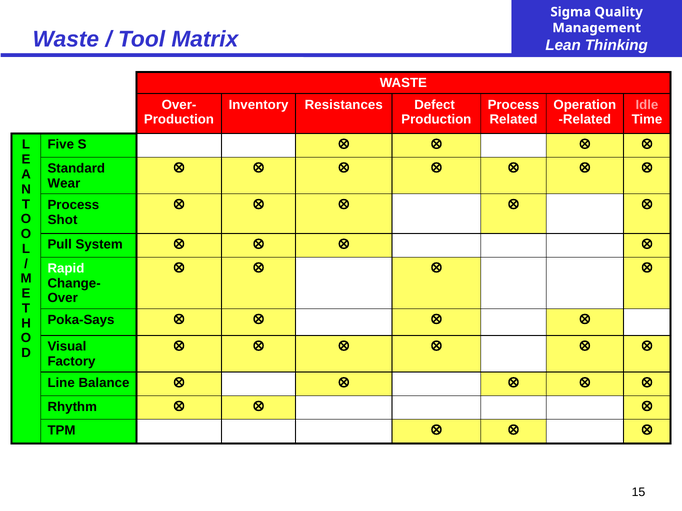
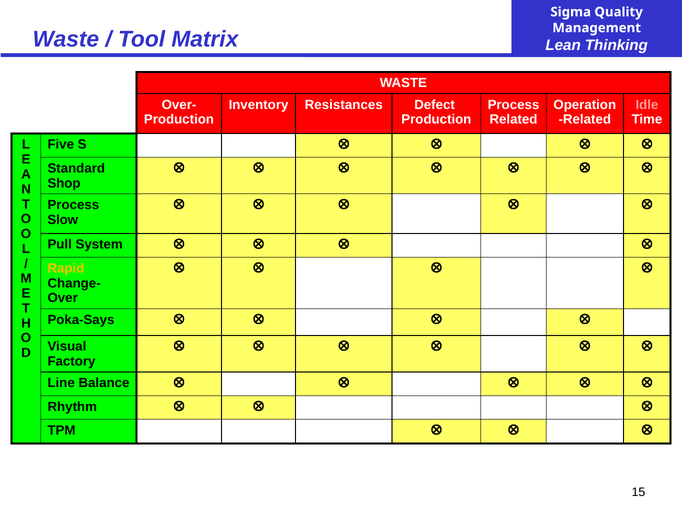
Wear: Wear -> Shop
Shot: Shot -> Slow
Rapid colour: white -> yellow
